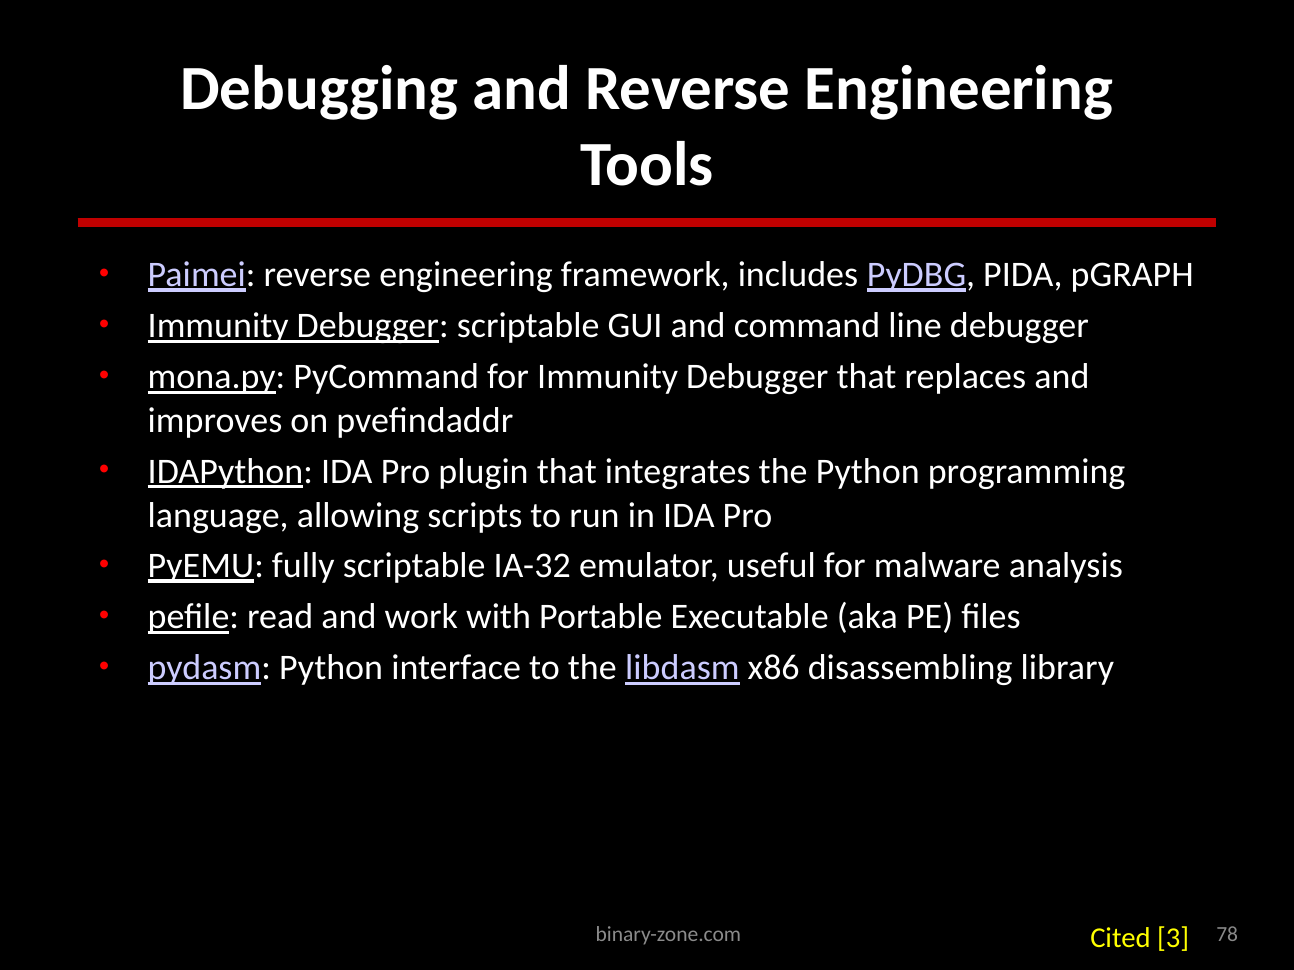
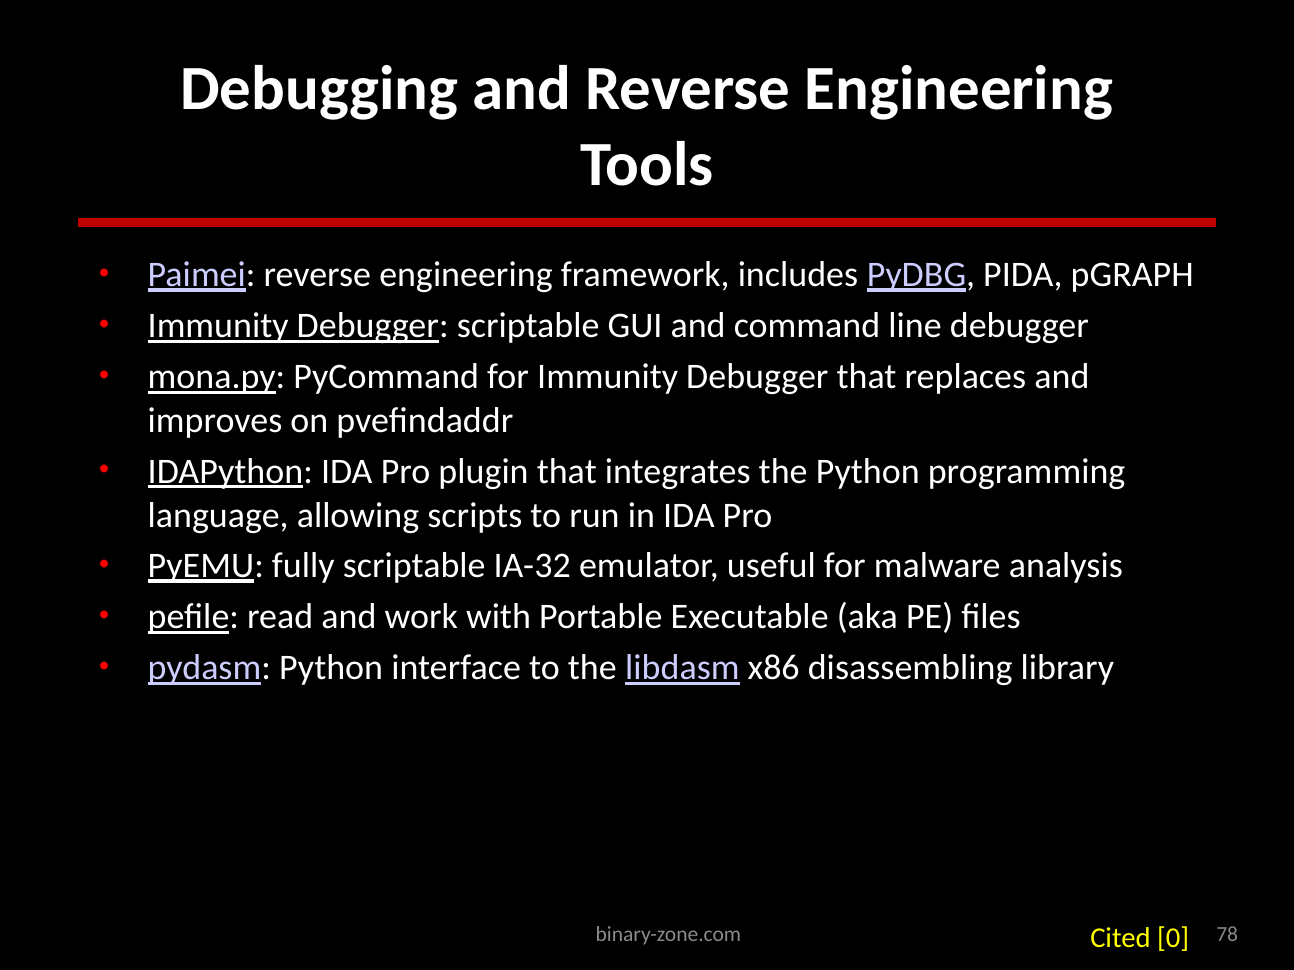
3: 3 -> 0
